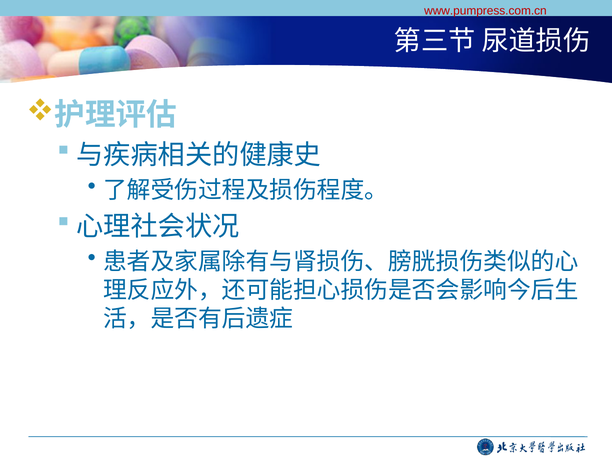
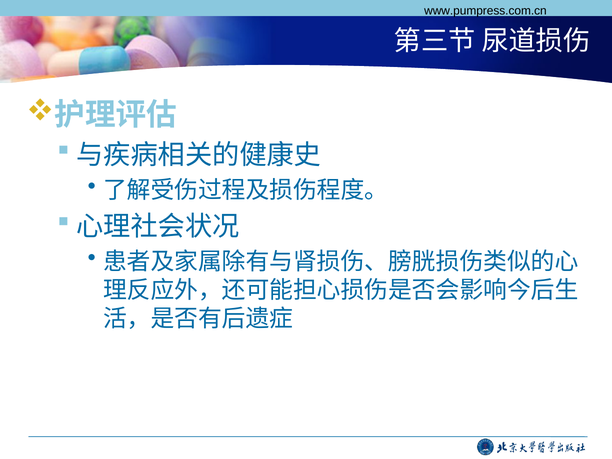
www.pumpress.com.cn colour: red -> black
